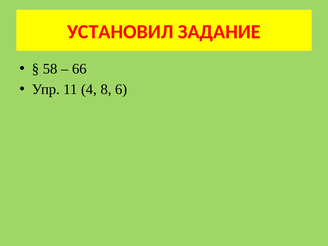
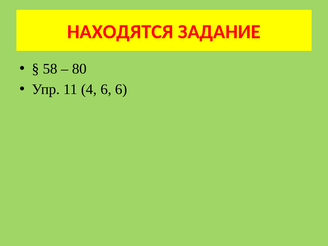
УСТАНОВИЛ: УСТАНОВИЛ -> НАХОДЯТСЯ
66: 66 -> 80
4 8: 8 -> 6
